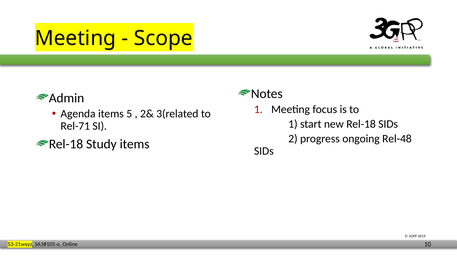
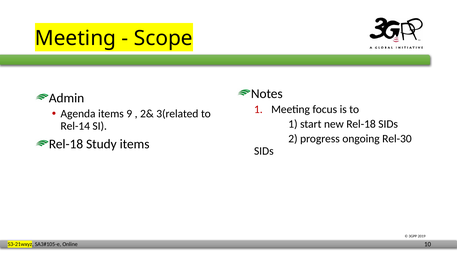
5: 5 -> 9
Rel-71: Rel-71 -> Rel-14
Rel-48: Rel-48 -> Rel-30
